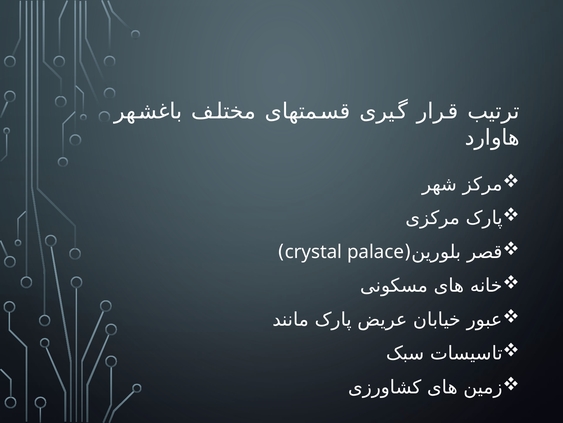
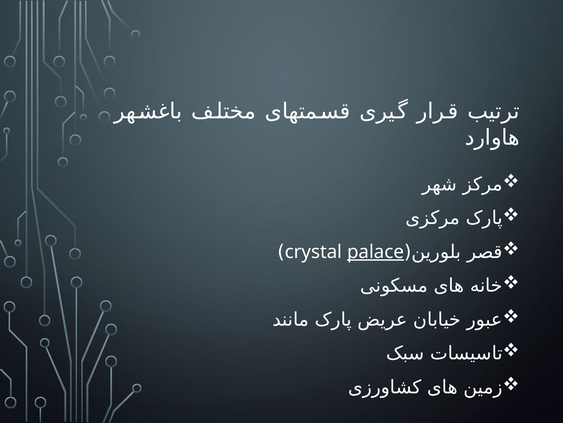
palace underline: none -> present
